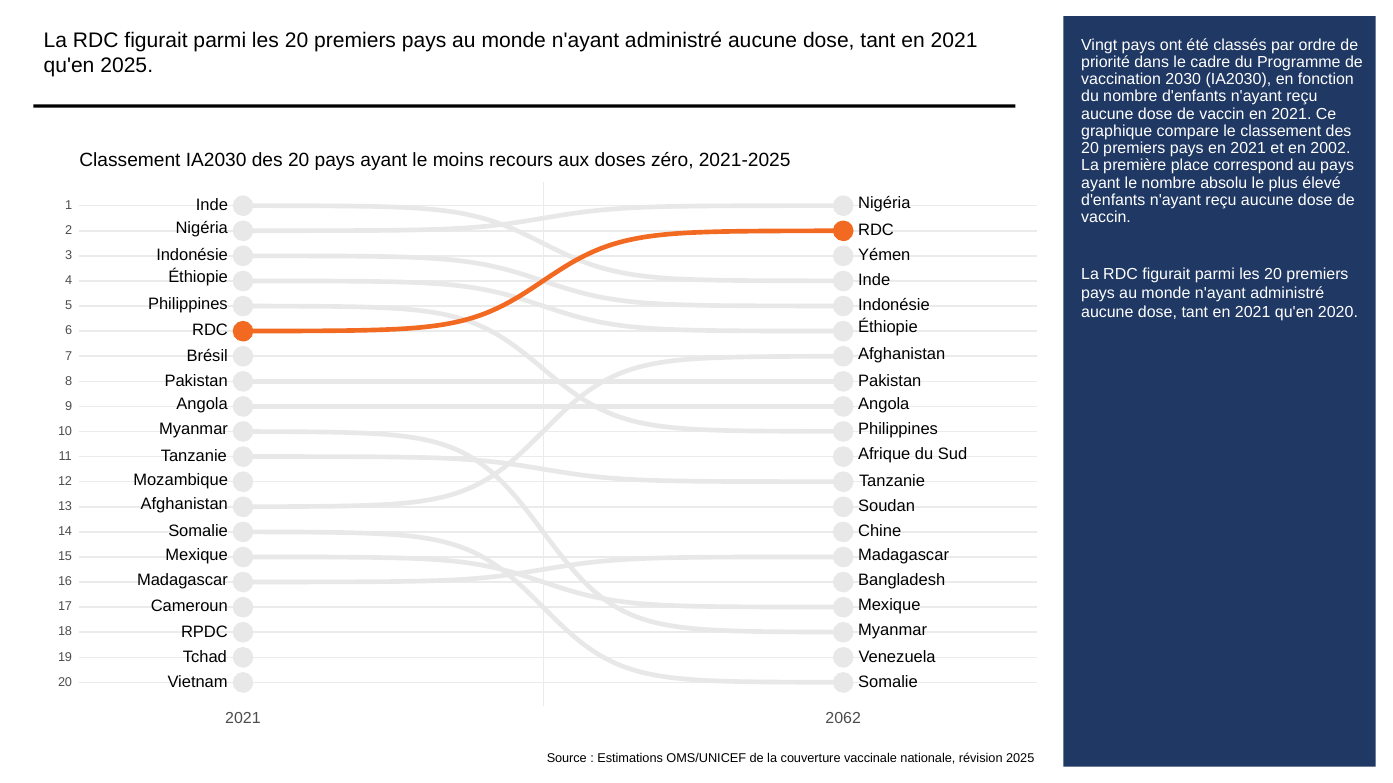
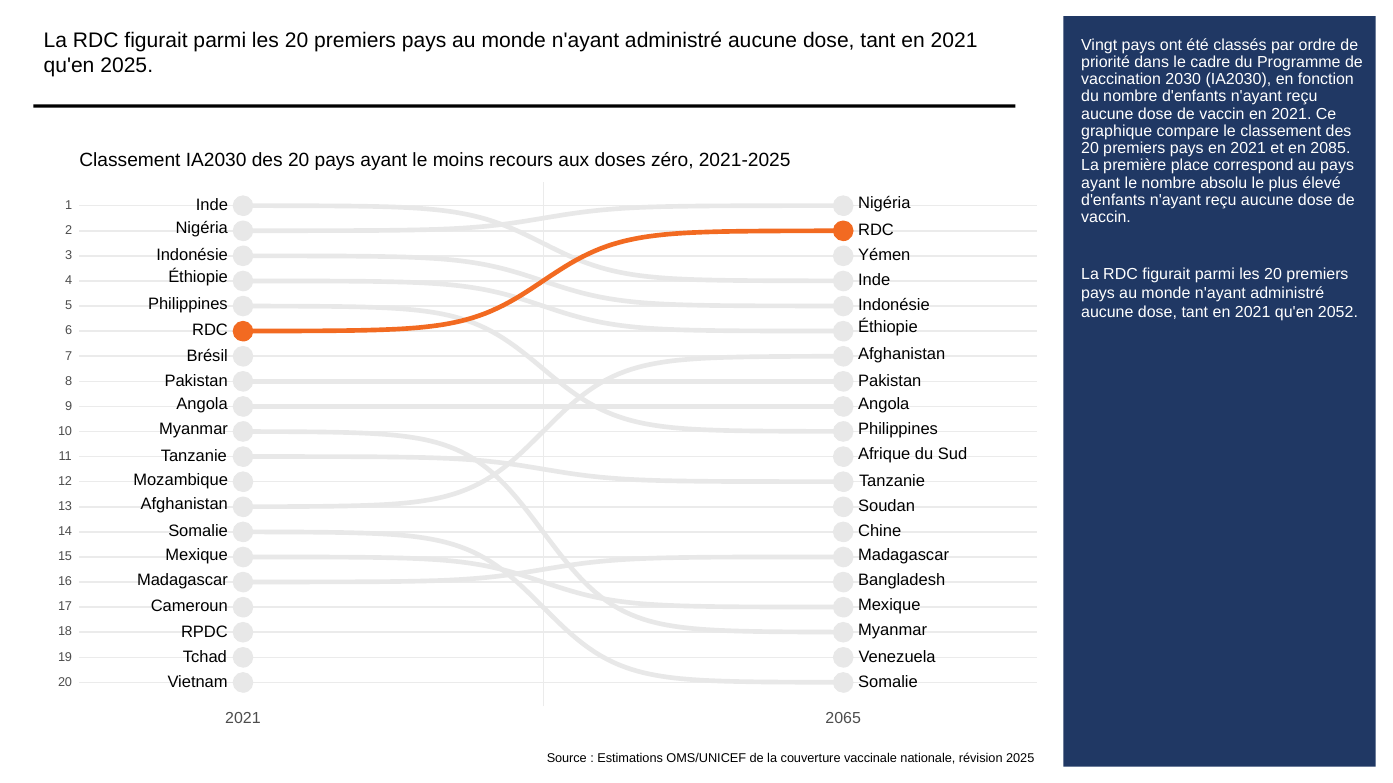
2002: 2002 -> 2085
2020: 2020 -> 2052
2062: 2062 -> 2065
